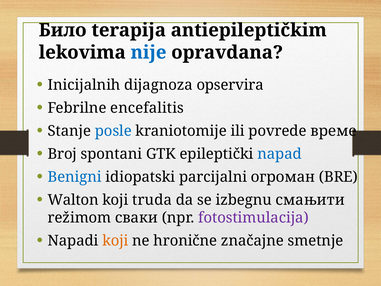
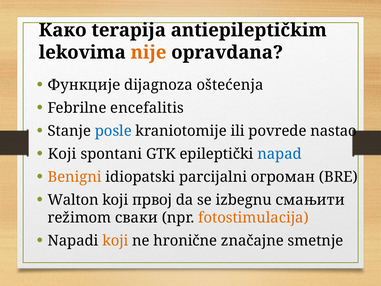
Било: Било -> Како
nije colour: blue -> orange
Inicijalnih: Inicijalnih -> Функције
opservira: opservira -> oštećenja
време: време -> nastao
Broj at (62, 154): Broj -> Koji
Benigni colour: blue -> orange
truda: truda -> првој
fotostimulacija colour: purple -> orange
